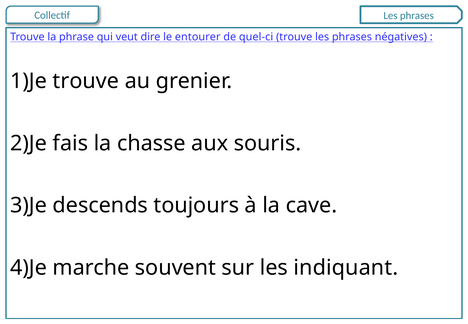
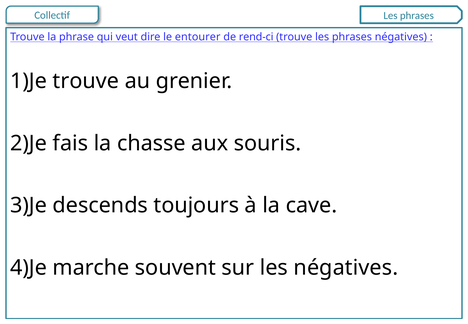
quel-ci: quel-ci -> rend-ci
les indiquant: indiquant -> négatives
